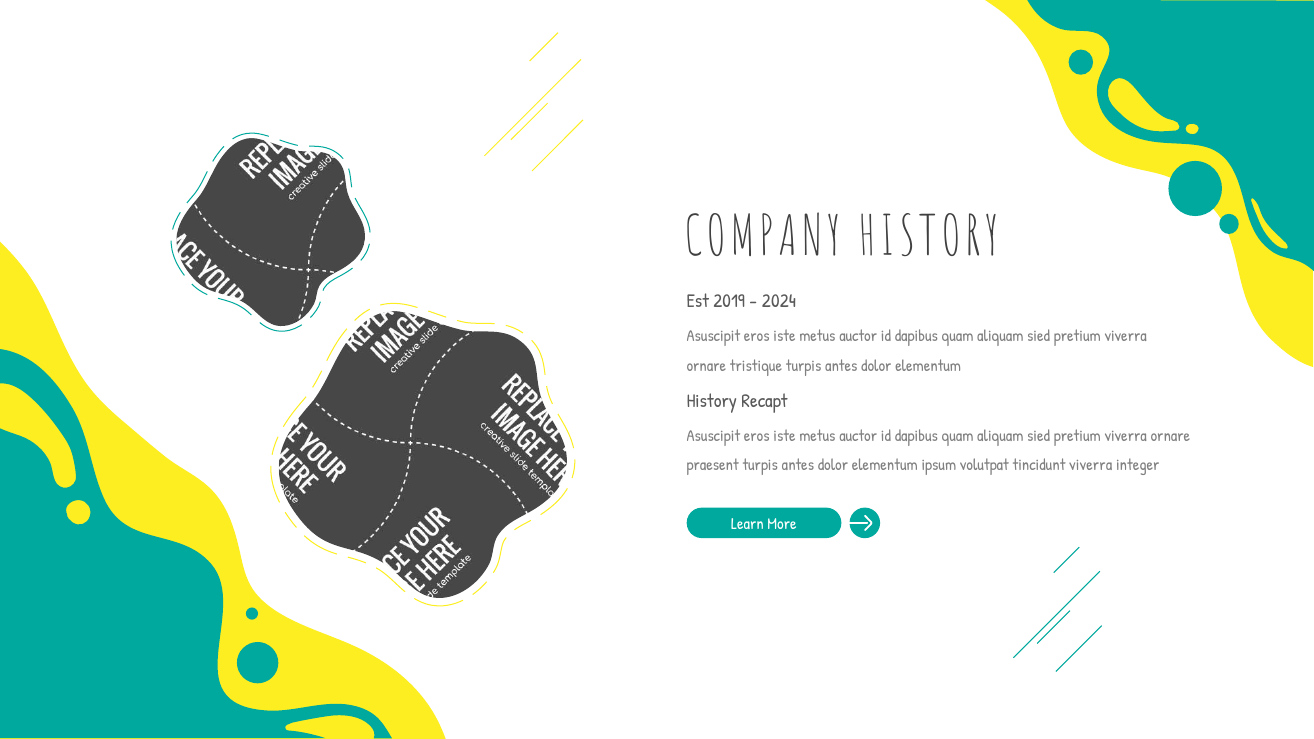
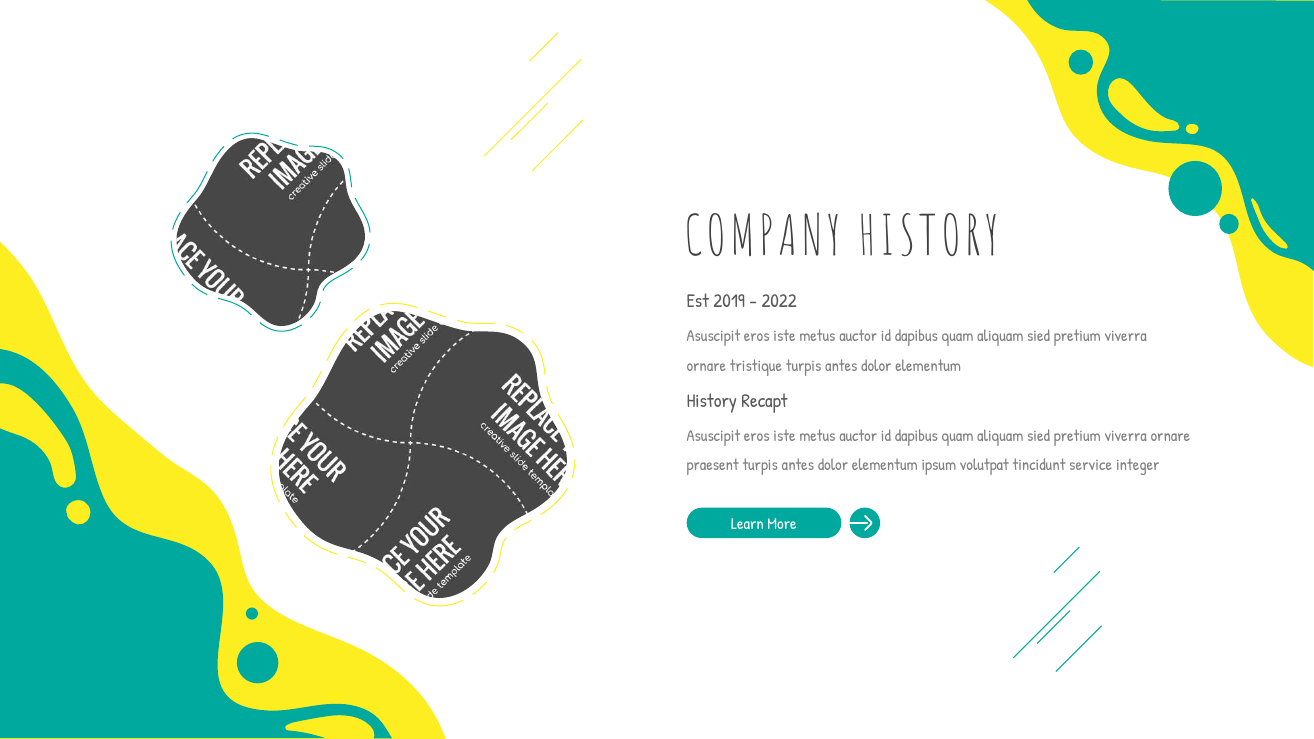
2024: 2024 -> 2022
tincidunt viverra: viverra -> service
